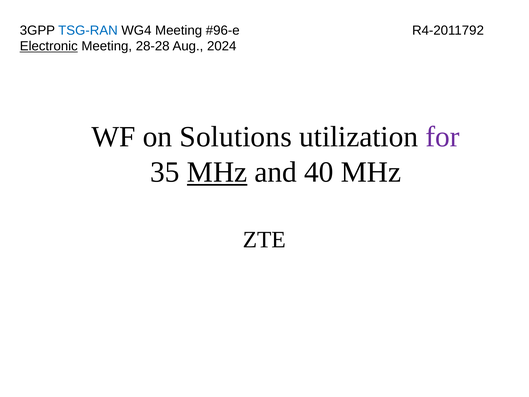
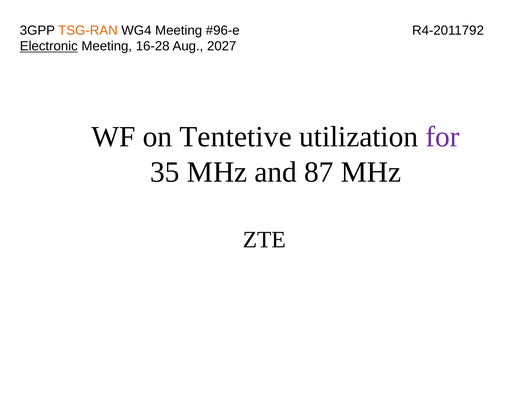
TSG-RAN colour: blue -> orange
28-28: 28-28 -> 16-28
2024: 2024 -> 2027
Solutions: Solutions -> Tentetive
MHz at (217, 172) underline: present -> none
40: 40 -> 87
